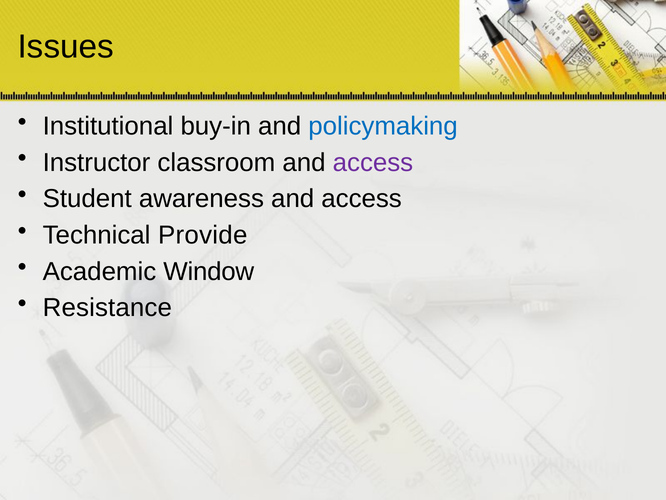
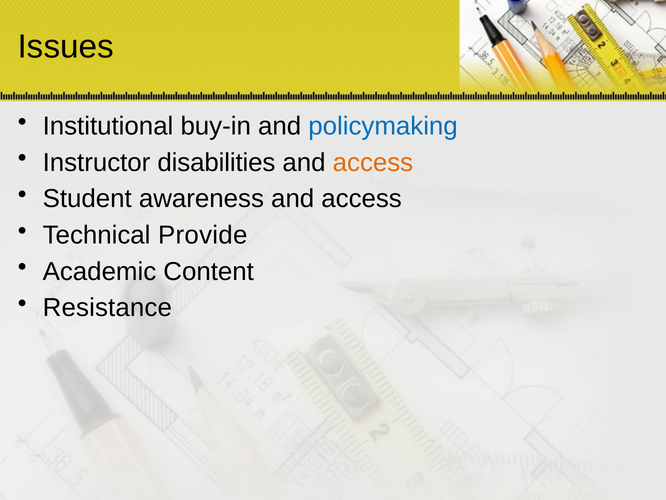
classroom: classroom -> disabilities
access at (373, 162) colour: purple -> orange
Window: Window -> Content
